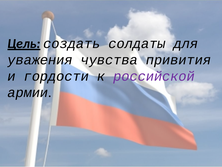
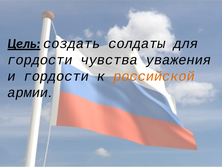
уважения at (40, 60): уважения -> гордости
привития: привития -> уважения
российской colour: purple -> orange
